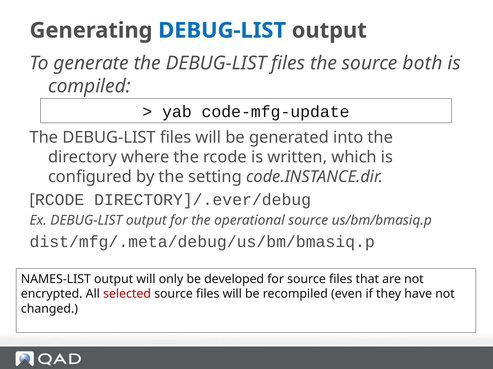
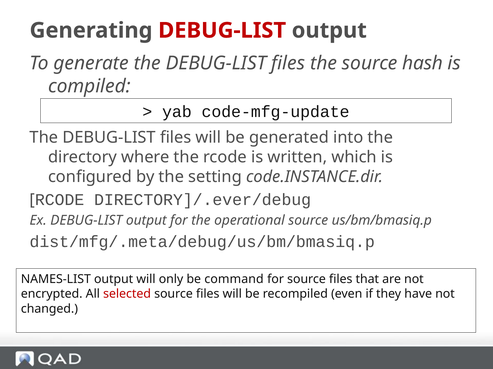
DEBUG-LIST at (222, 30) colour: blue -> red
both: both -> hash
developed: developed -> command
